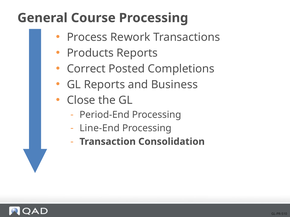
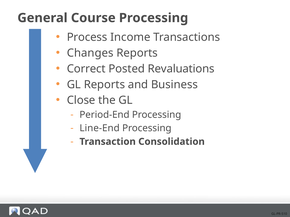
Rework: Rework -> Income
Products: Products -> Changes
Completions: Completions -> Revaluations
